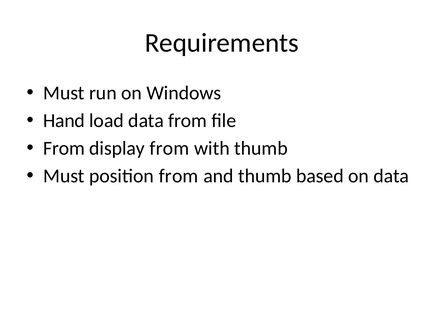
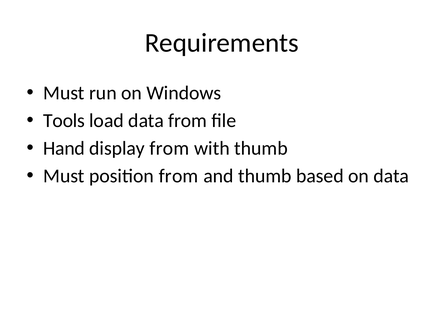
Hand: Hand -> Tools
From at (64, 148): From -> Hand
